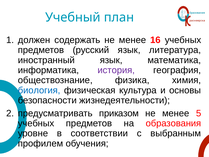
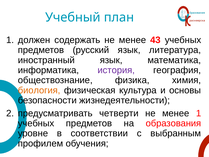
16: 16 -> 43
биология colour: blue -> orange
приказом: приказом -> четверти
менее 5: 5 -> 1
